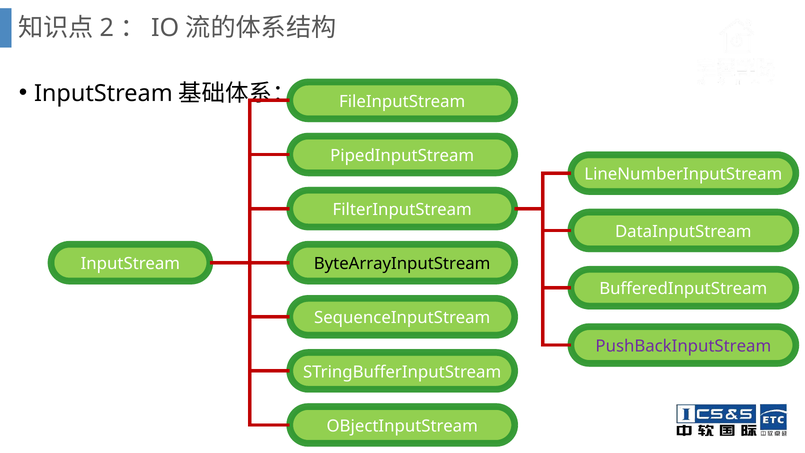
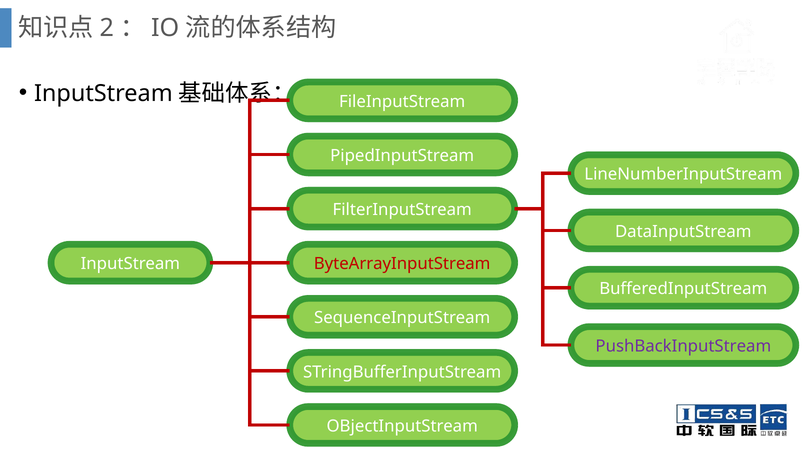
ByteArrayInputStream colour: black -> red
